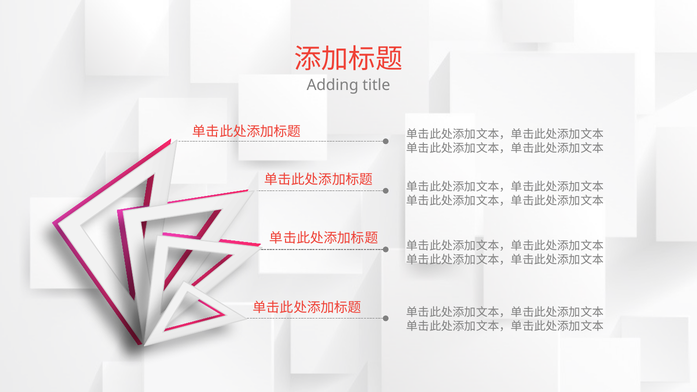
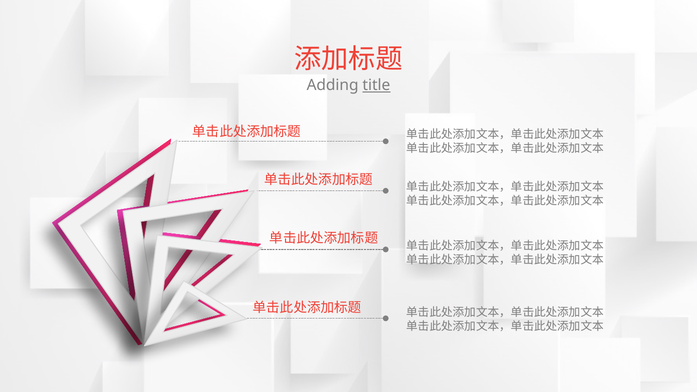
title underline: none -> present
